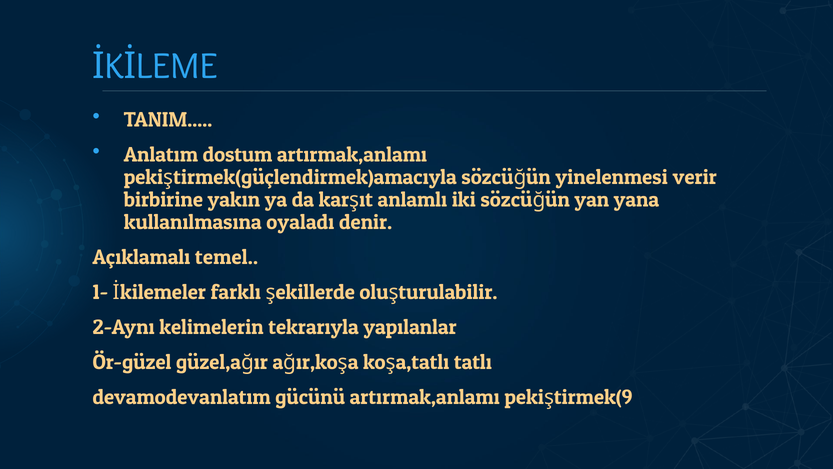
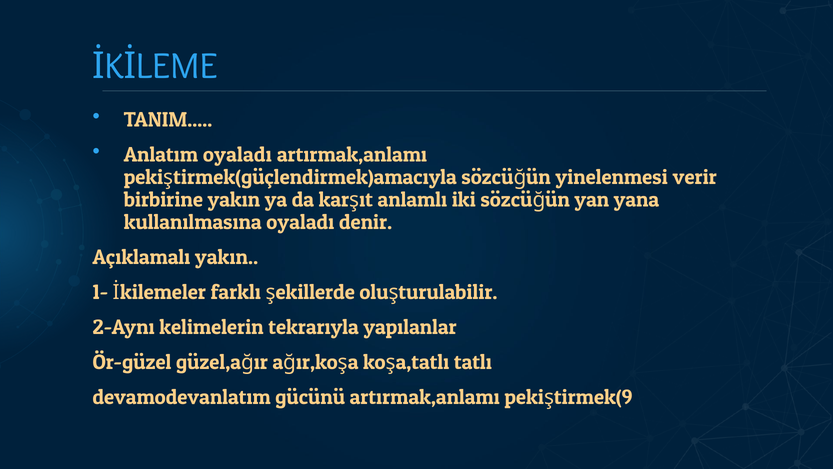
Anlatım dostum: dostum -> oyaladı
Açıklamalı temel: temel -> yakın
